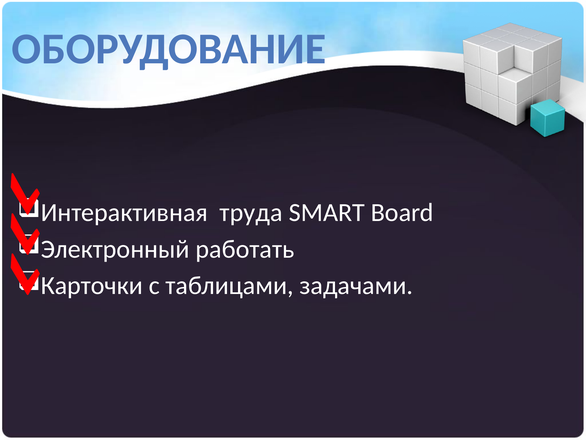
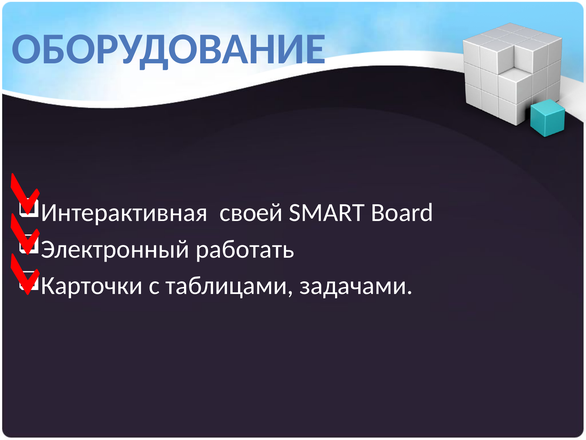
труда: труда -> своей
